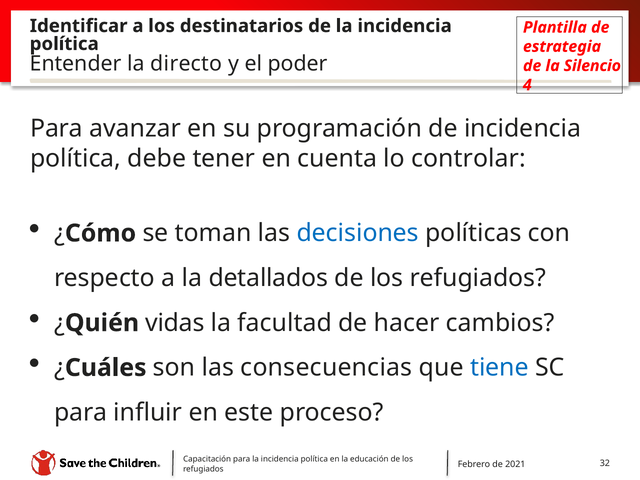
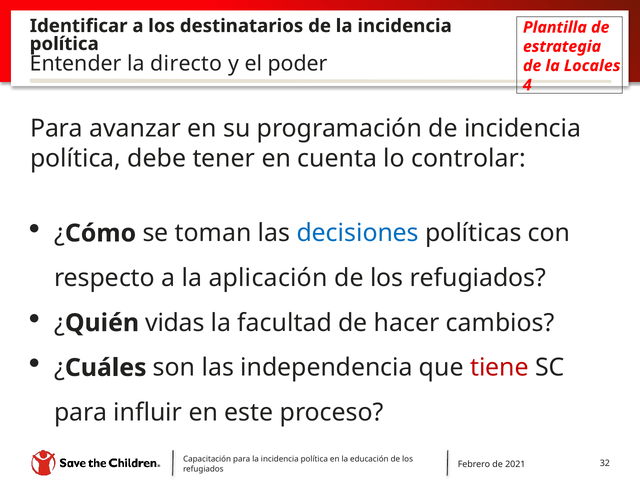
Silencio: Silencio -> Locales
detallados: detallados -> aplicación
consecuencias: consecuencias -> independencia
tiene colour: blue -> red
